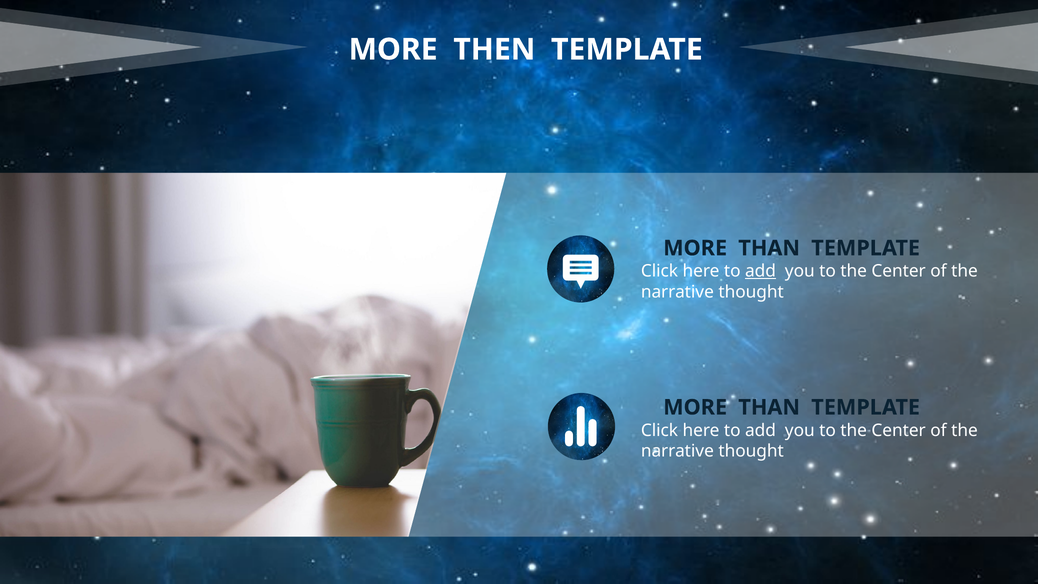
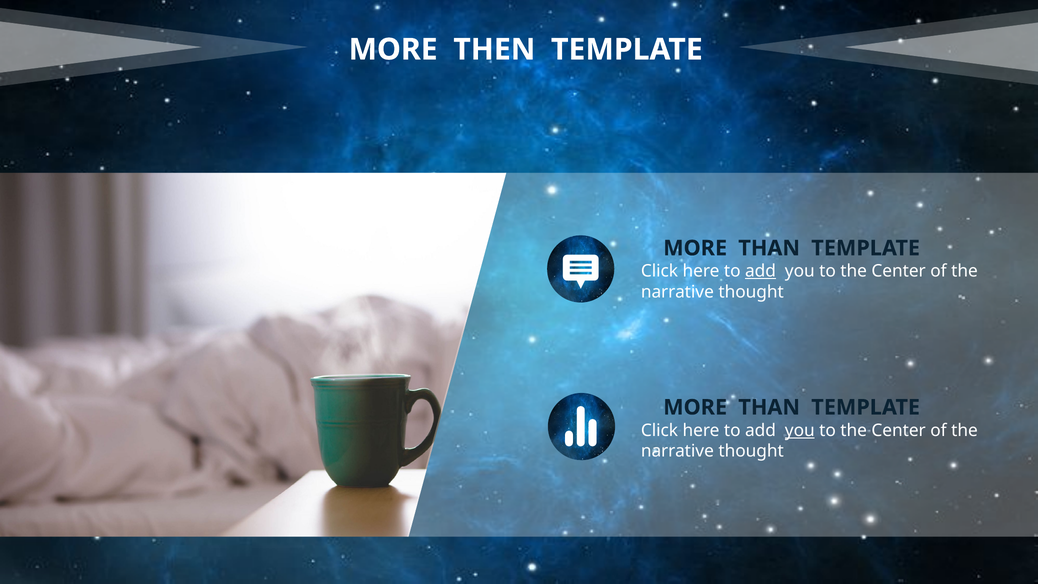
you at (800, 430) underline: none -> present
